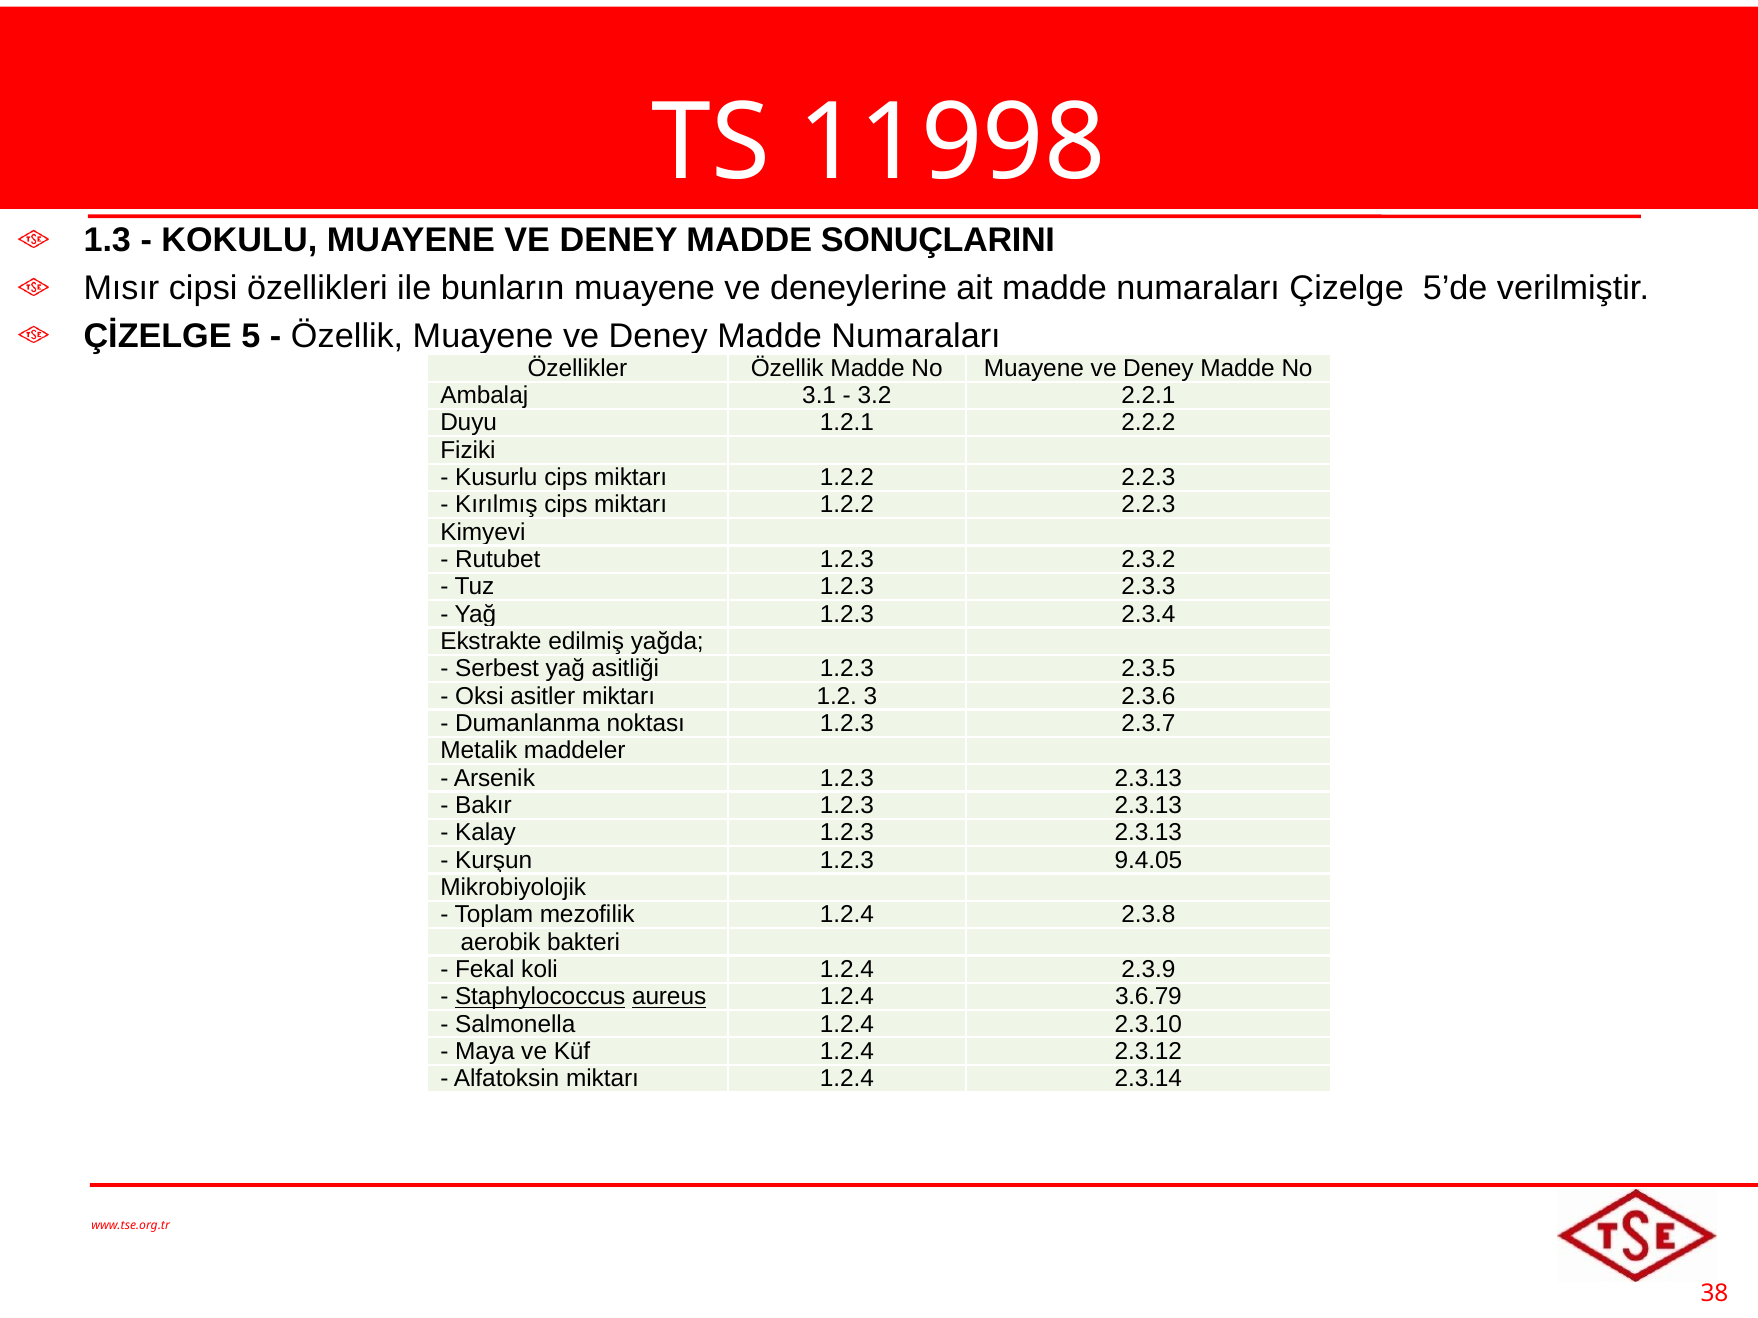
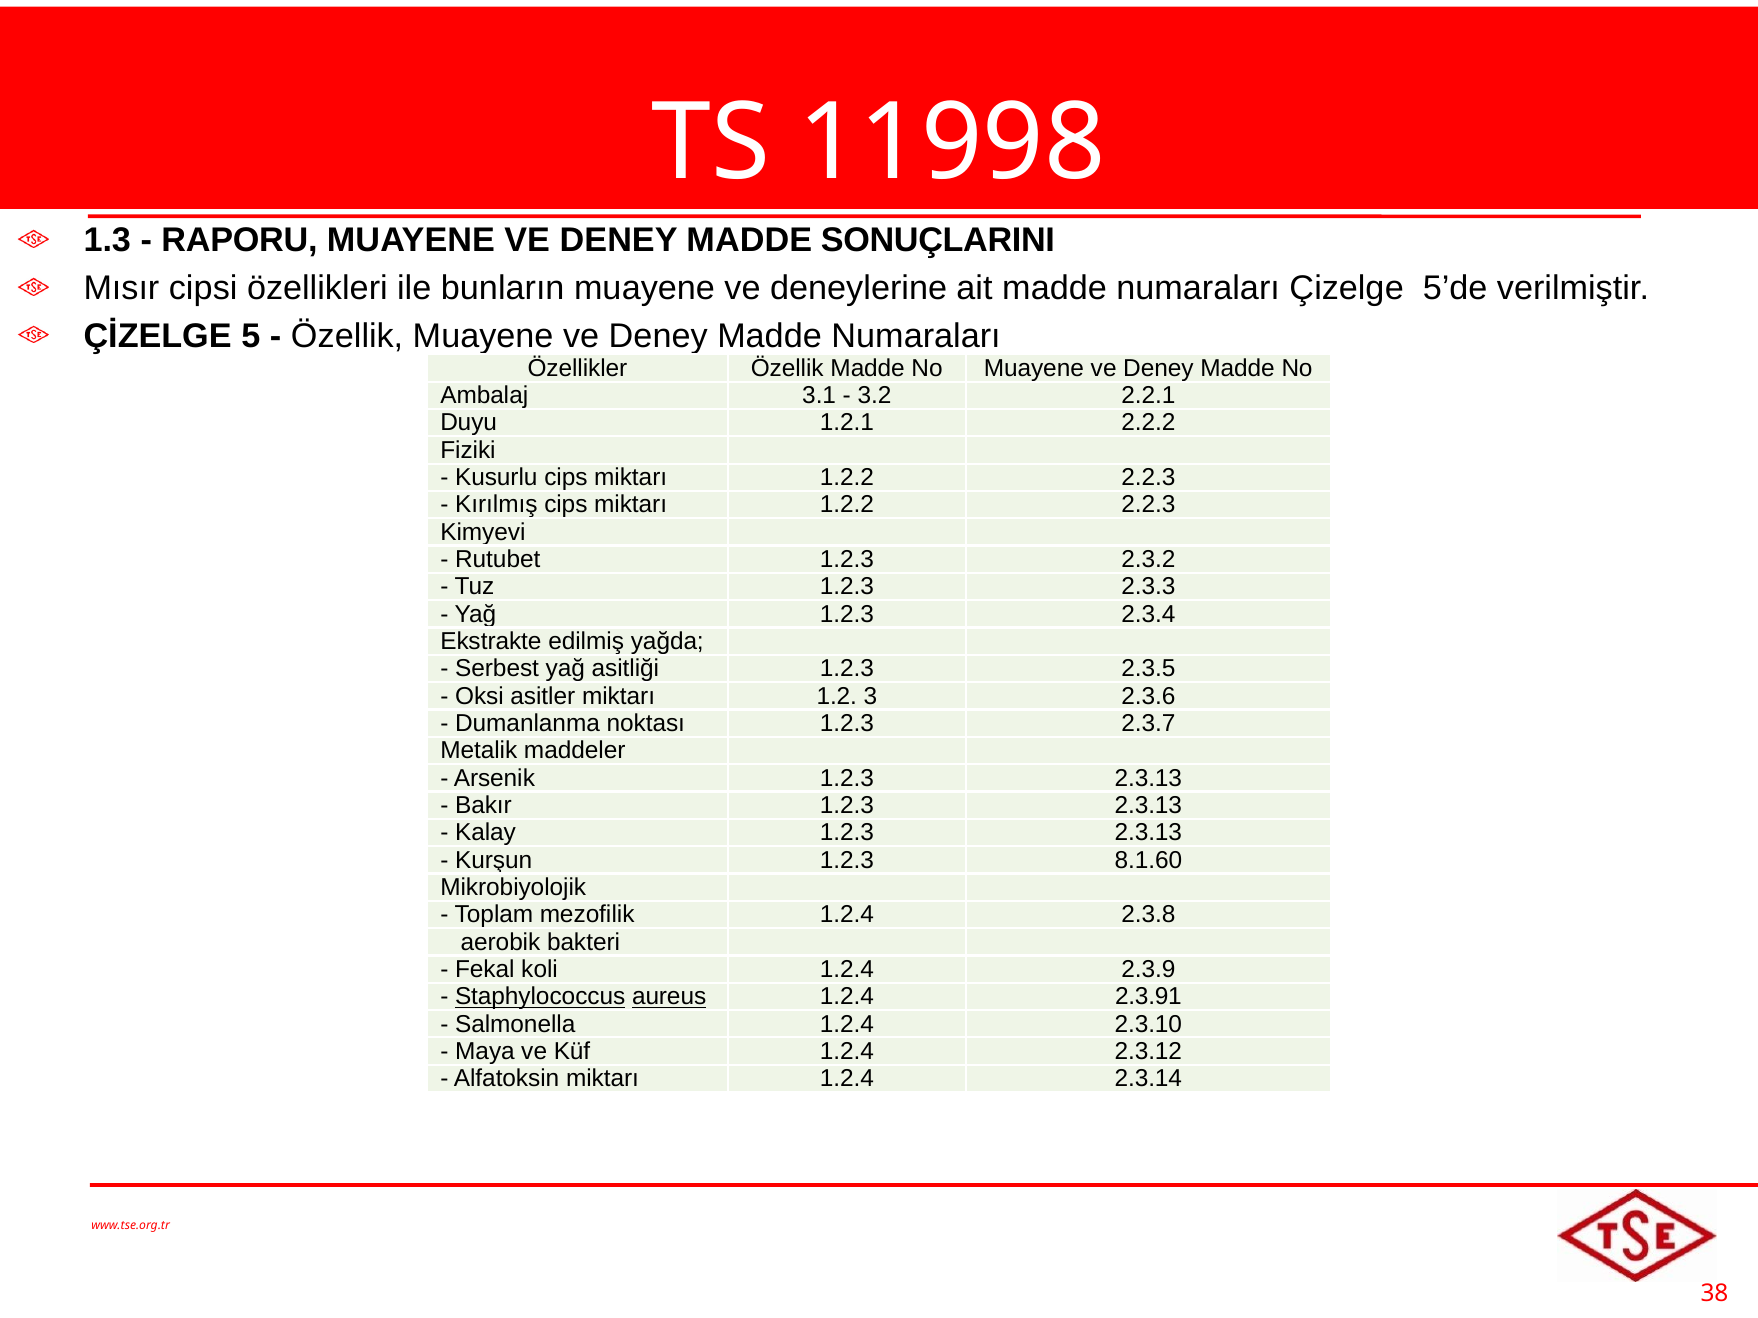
KOKULU: KOKULU -> RAPORU
9.4.05: 9.4.05 -> 8.1.60
3.6.79: 3.6.79 -> 2.3.91
